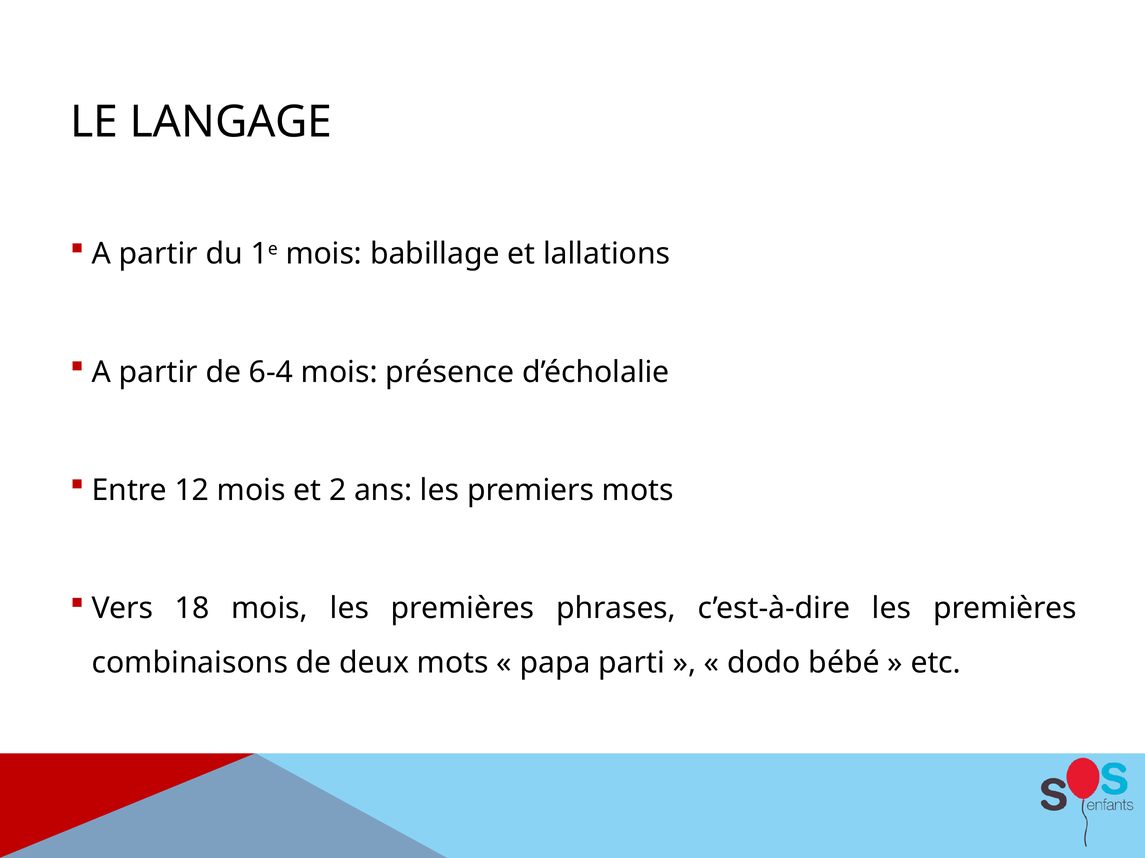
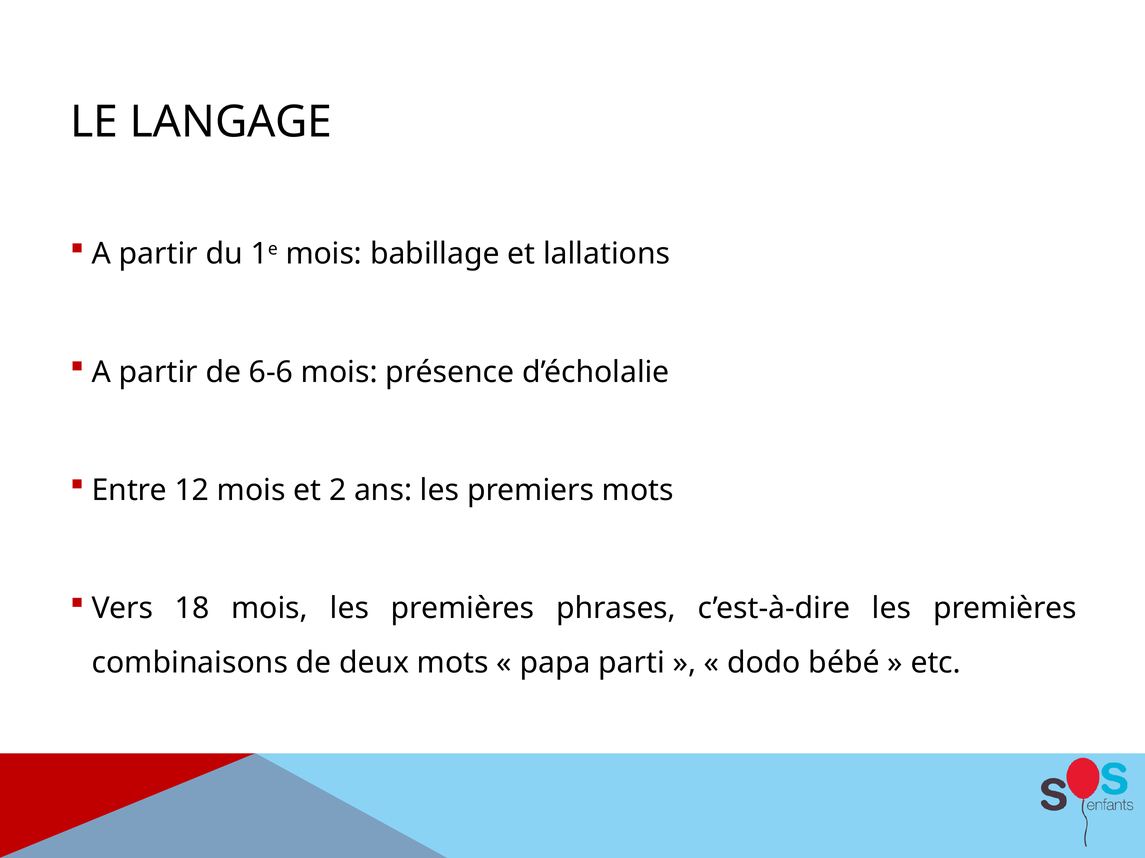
6-4: 6-4 -> 6-6
